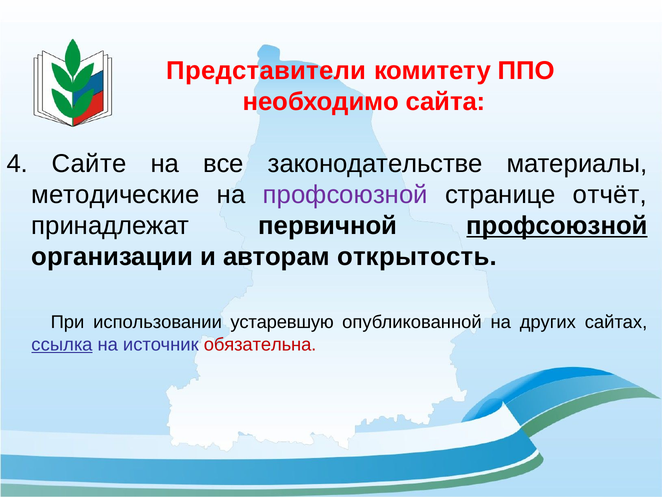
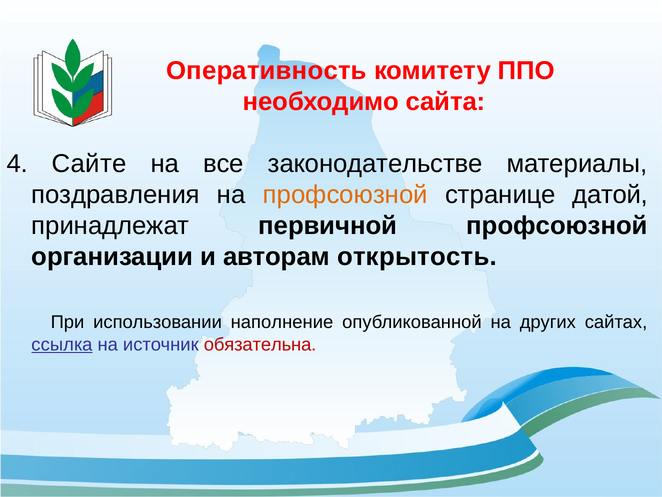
Представители: Представители -> Оперативность
методические: методические -> поздравления
профсоюзной at (345, 195) colour: purple -> orange
отчёт: отчёт -> датой
профсоюзной at (557, 225) underline: present -> none
устаревшую: устаревшую -> наполнение
